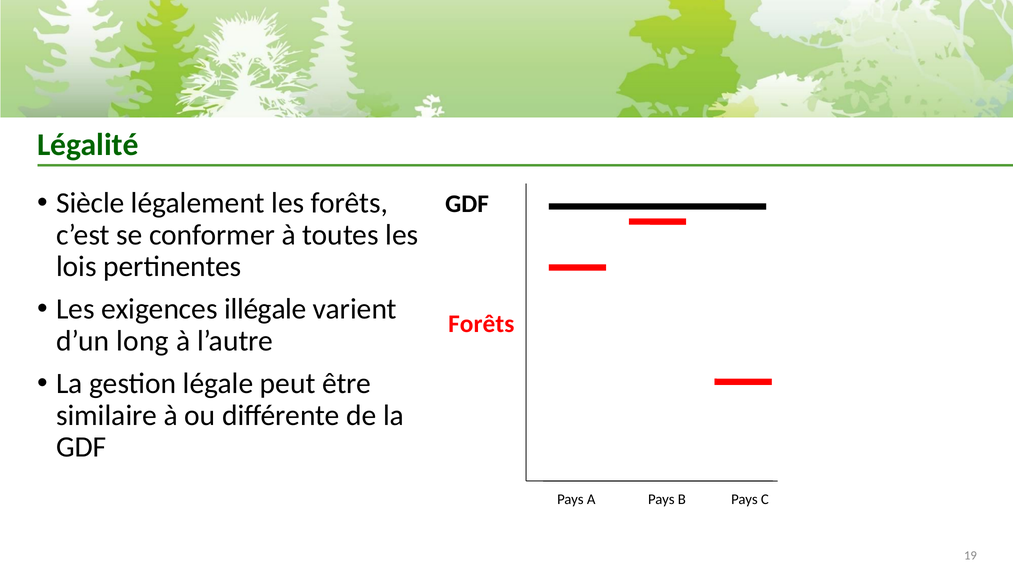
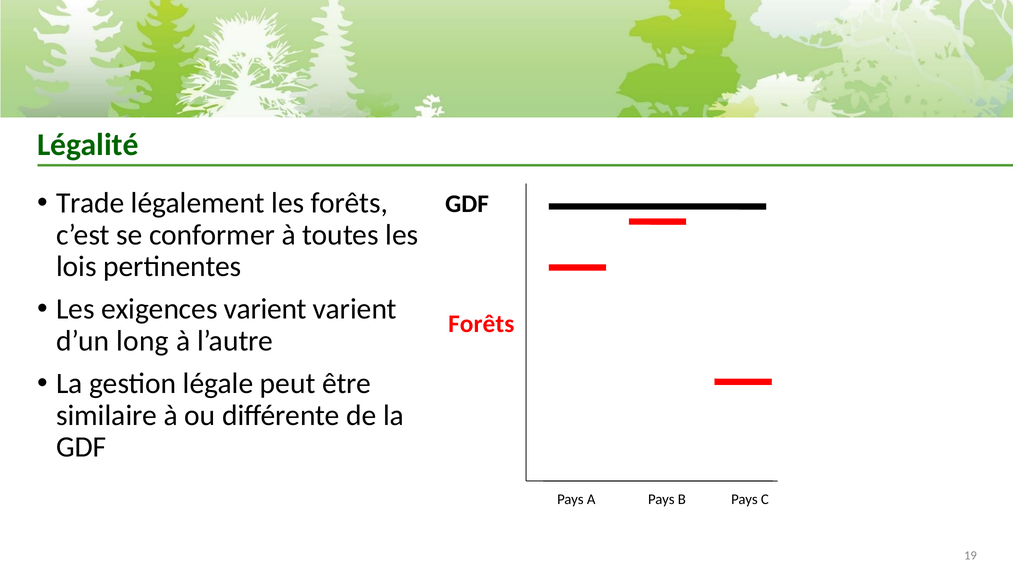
Siècle: Siècle -> Trade
exigences illégale: illégale -> varient
